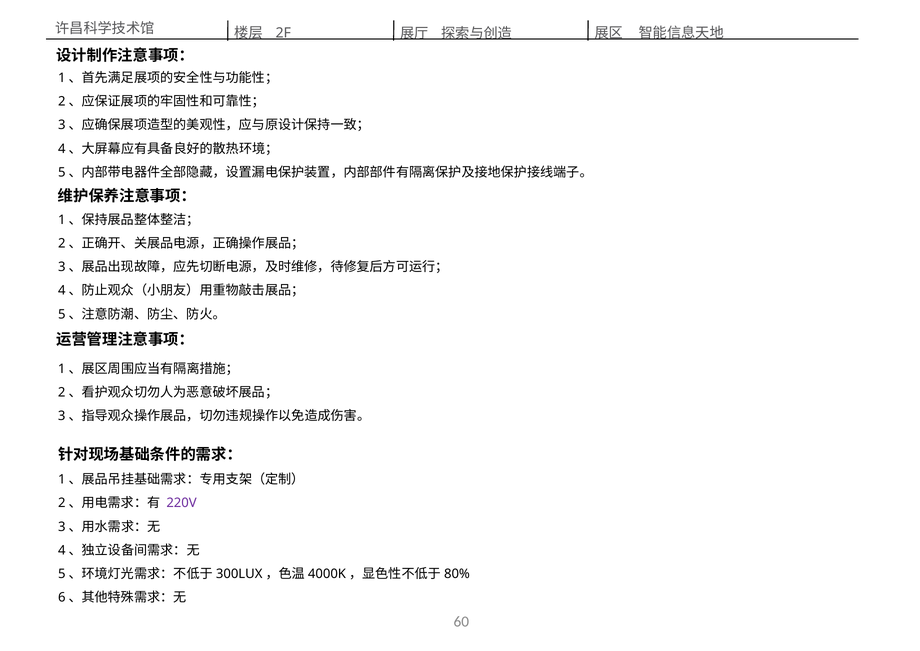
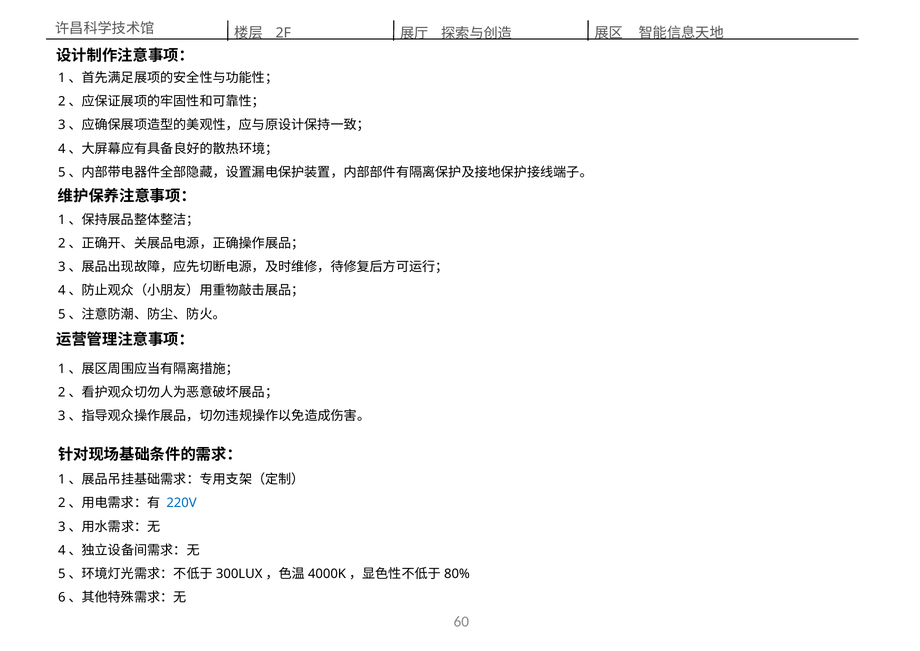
220V colour: purple -> blue
